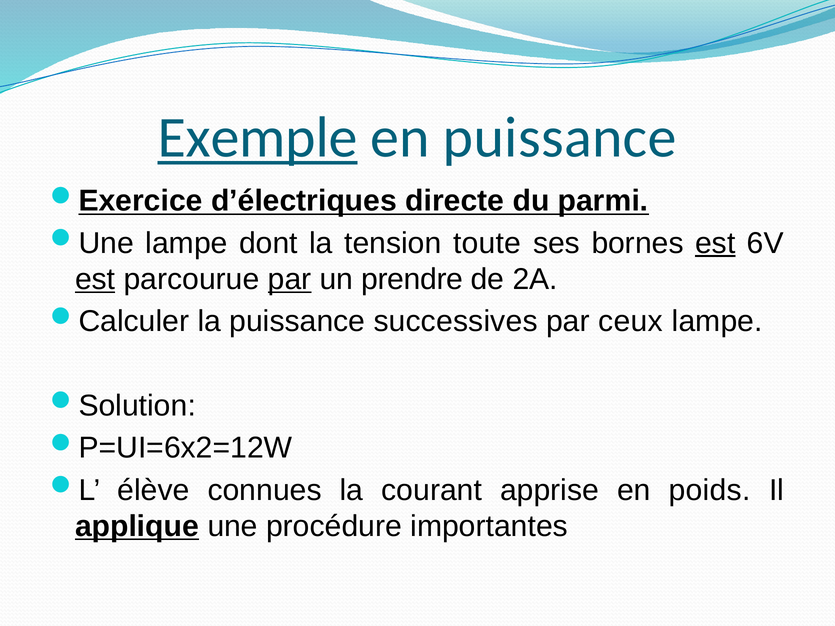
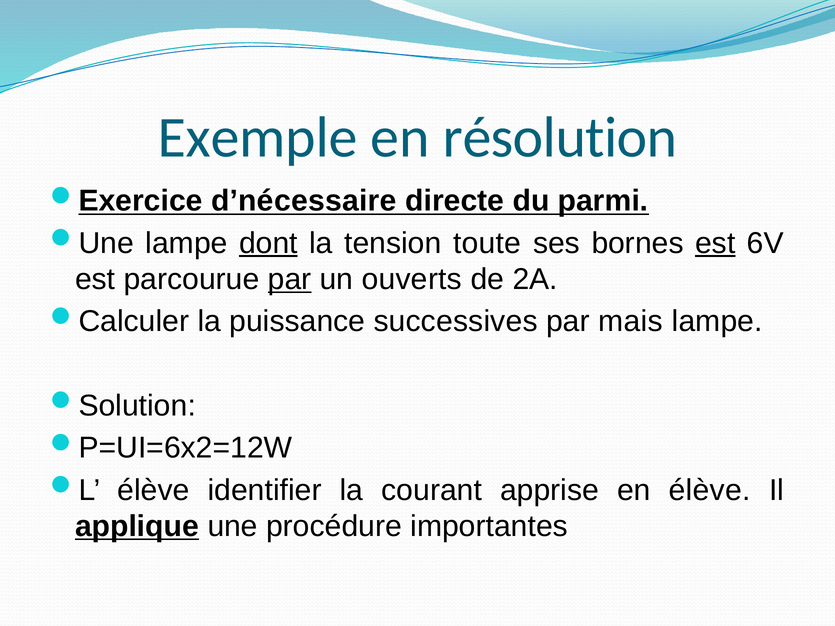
Exemple underline: present -> none
en puissance: puissance -> résolution
d’électriques: d’électriques -> d’nécessaire
dont underline: none -> present
est at (95, 279) underline: present -> none
prendre: prendre -> ouverts
ceux: ceux -> mais
connues: connues -> identifier
en poids: poids -> élève
